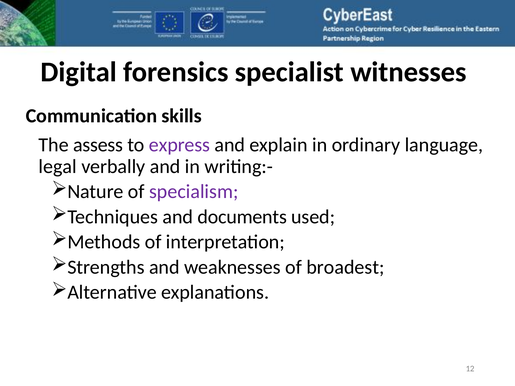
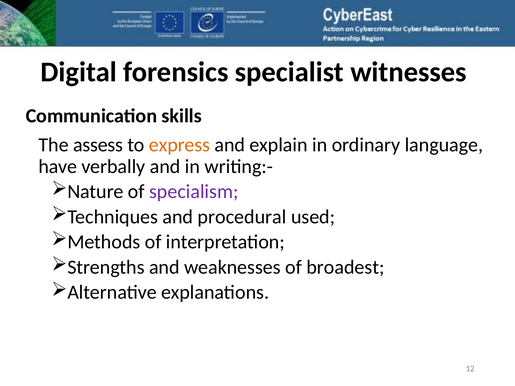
express colour: purple -> orange
legal: legal -> have
documents: documents -> procedural
